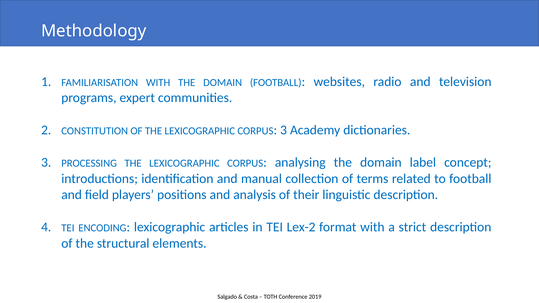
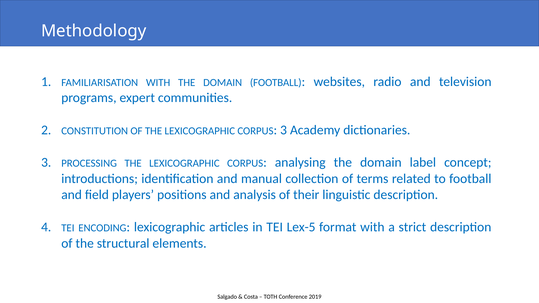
Lex-2: Lex-2 -> Lex-5
